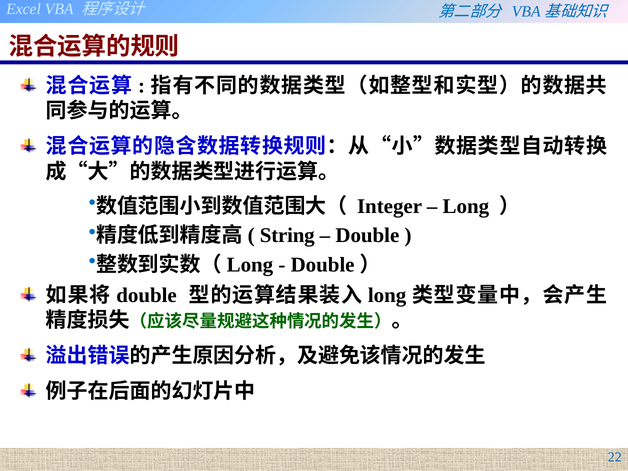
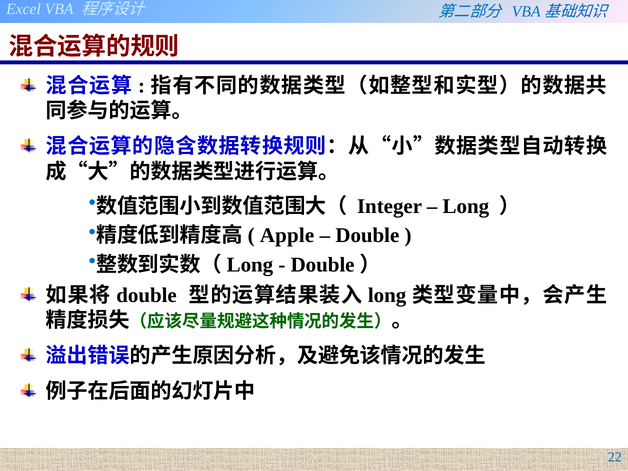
String: String -> Apple
